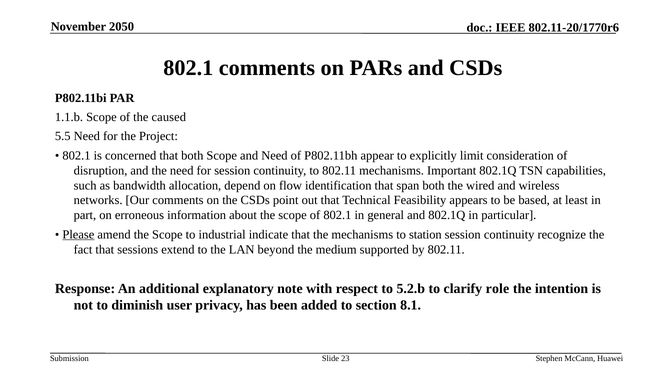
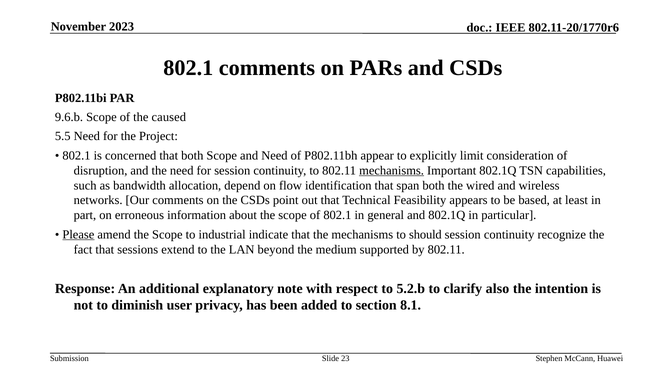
2050: 2050 -> 2023
1.1.b: 1.1.b -> 9.6.b
mechanisms at (392, 171) underline: none -> present
station: station -> should
role: role -> also
